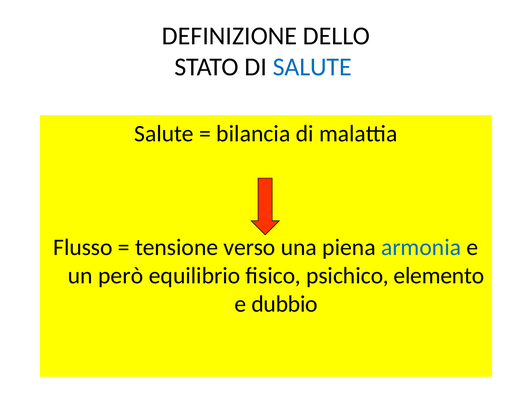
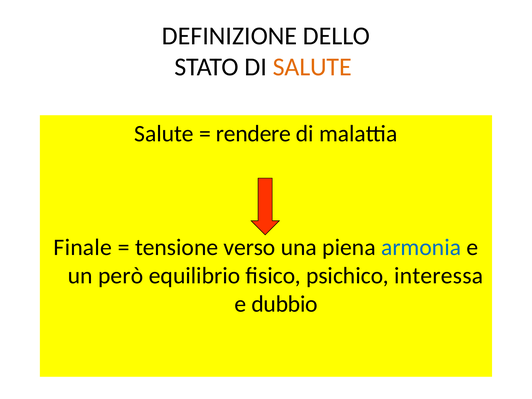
SALUTE at (312, 67) colour: blue -> orange
bilancia: bilancia -> rendere
Flusso: Flusso -> Finale
elemento: elemento -> interessa
